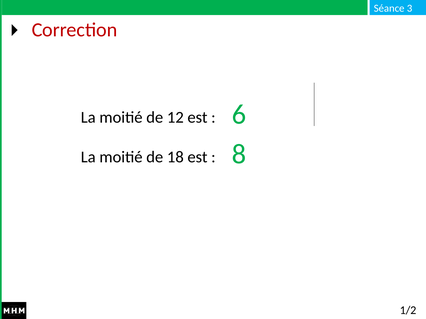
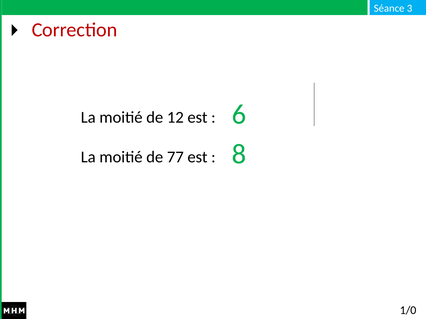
18: 18 -> 77
1/2: 1/2 -> 1/0
